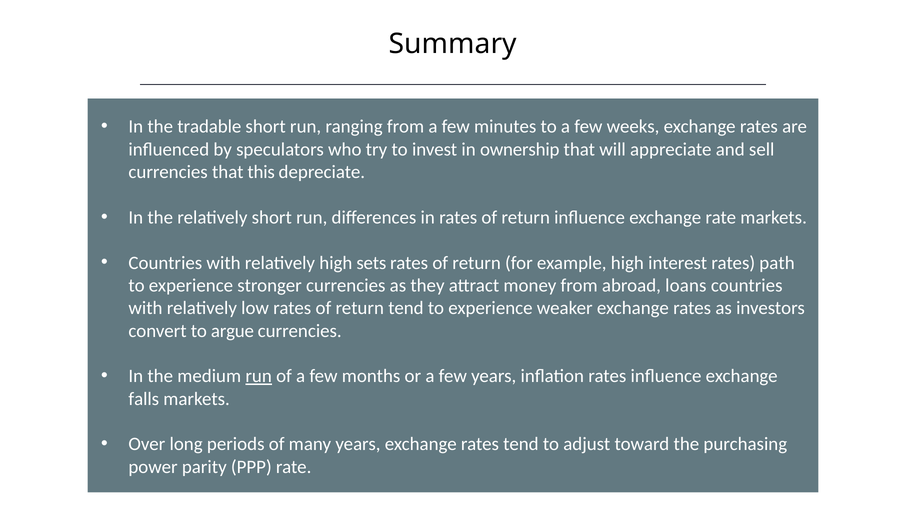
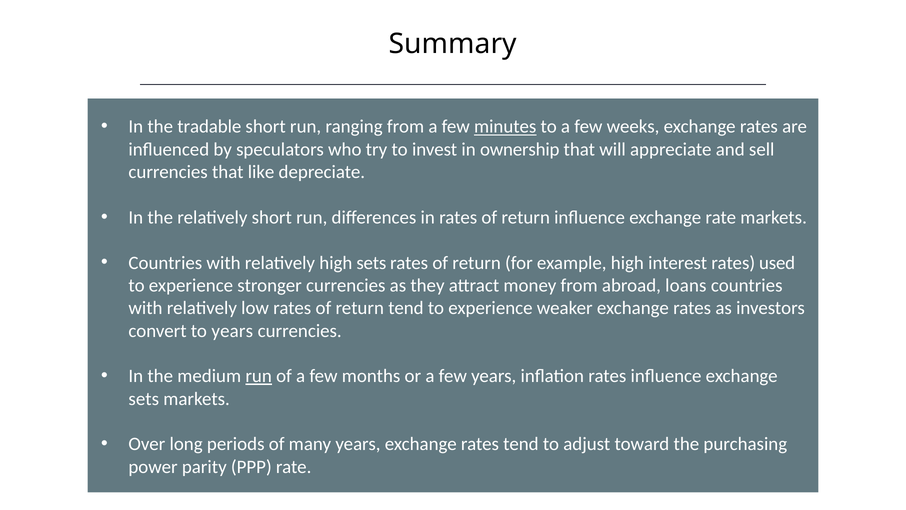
minutes underline: none -> present
this: this -> like
path: path -> used
to argue: argue -> years
falls at (144, 399): falls -> sets
